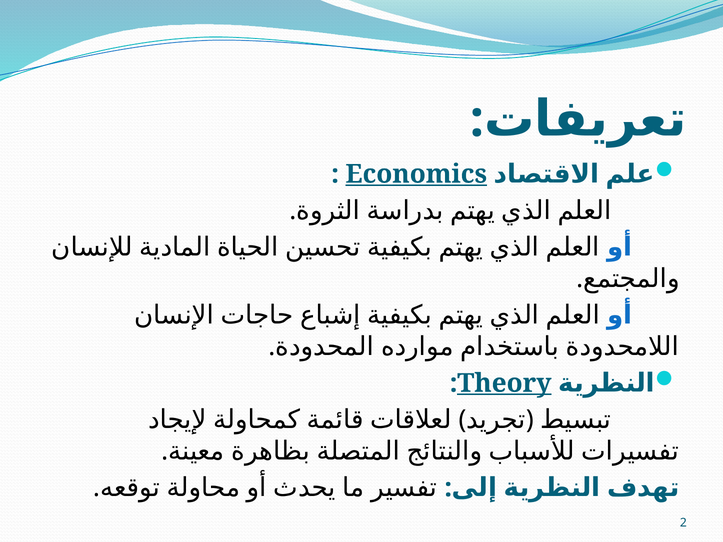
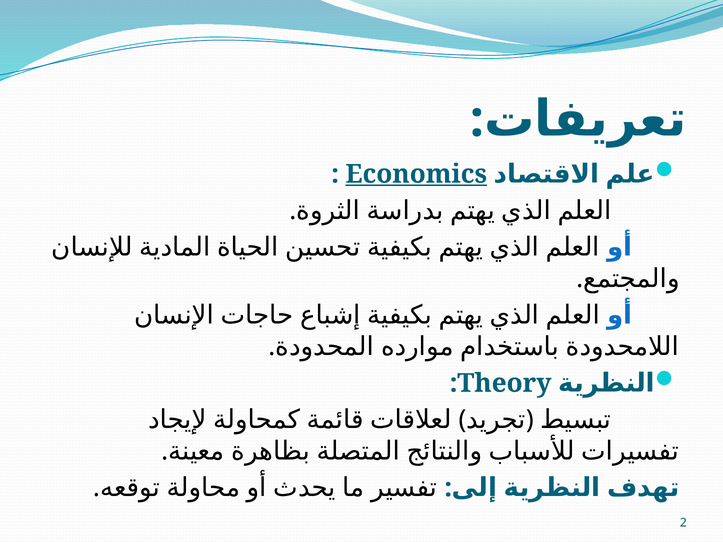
Theory underline: present -> none
